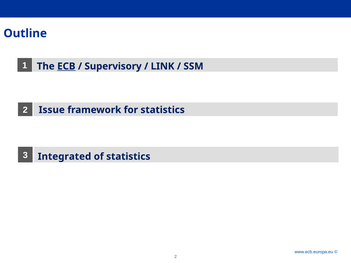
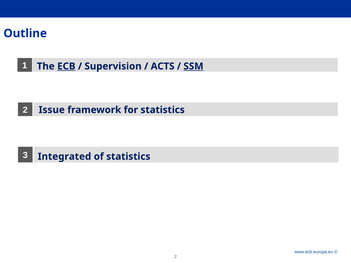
Supervisory: Supervisory -> Supervision
LINK: LINK -> ACTS
SSM underline: none -> present
